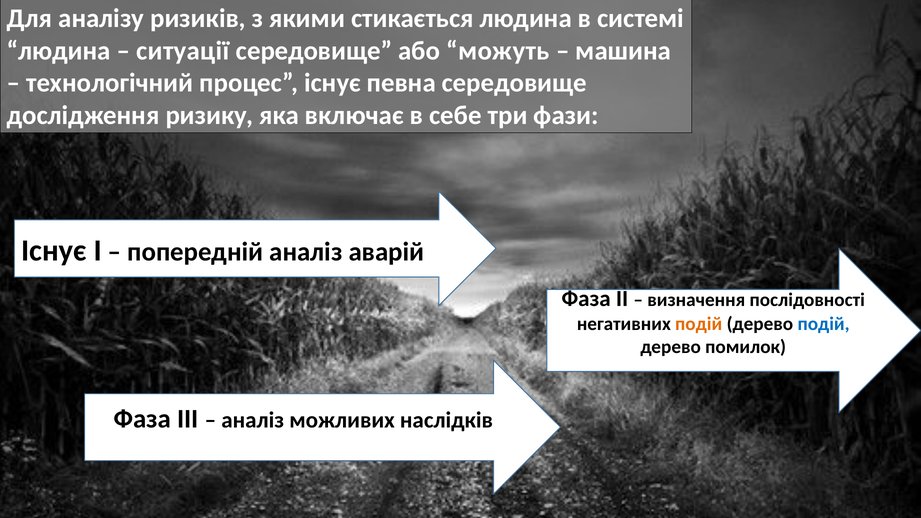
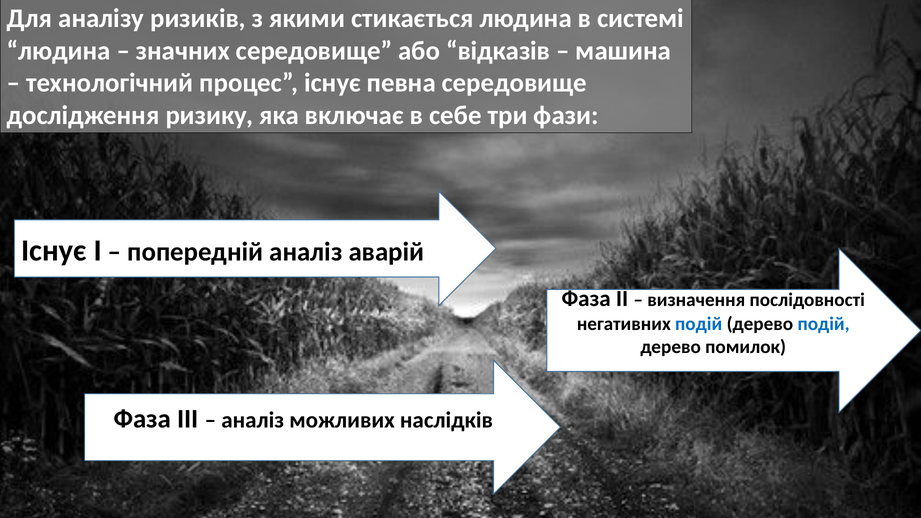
ситуації: ситуації -> значних
можуть: можуть -> відказів
подій at (699, 324) colour: orange -> blue
